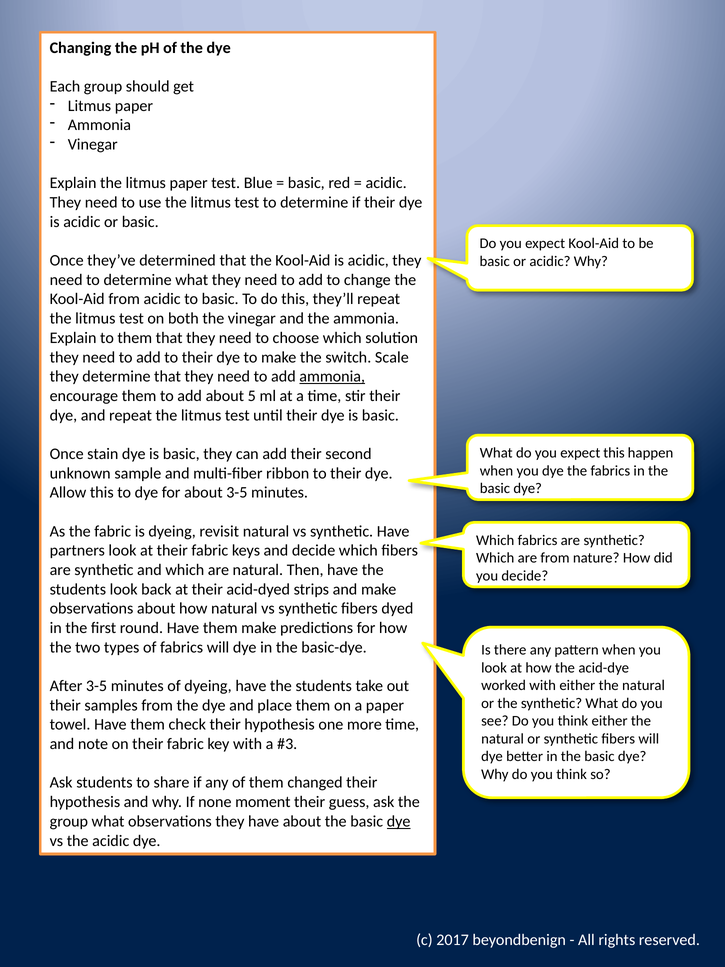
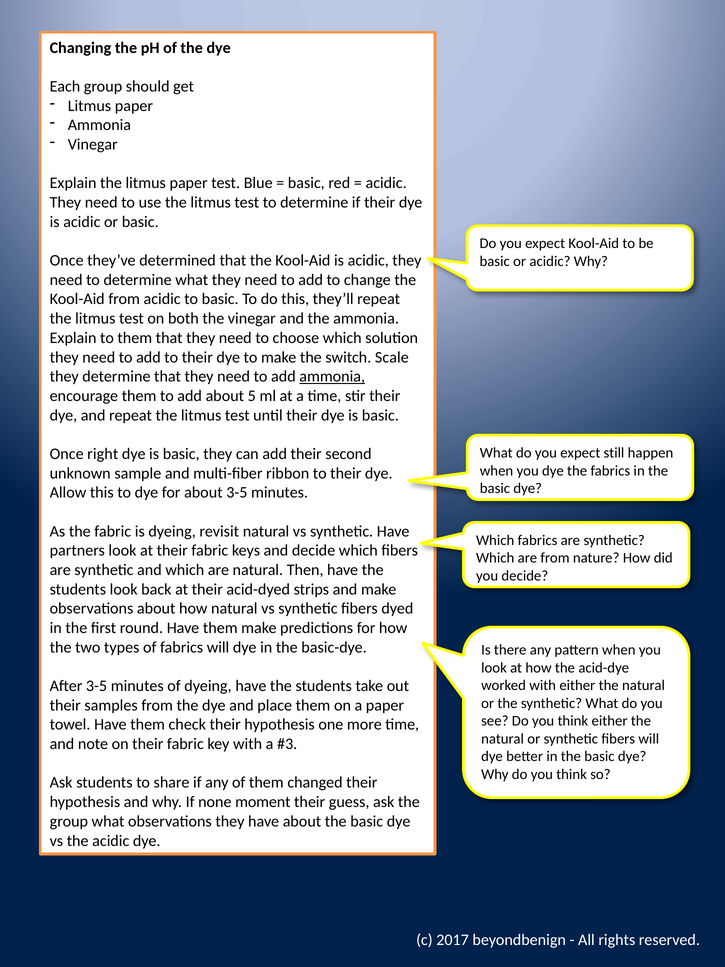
expect this: this -> still
stain: stain -> right
dye at (399, 821) underline: present -> none
